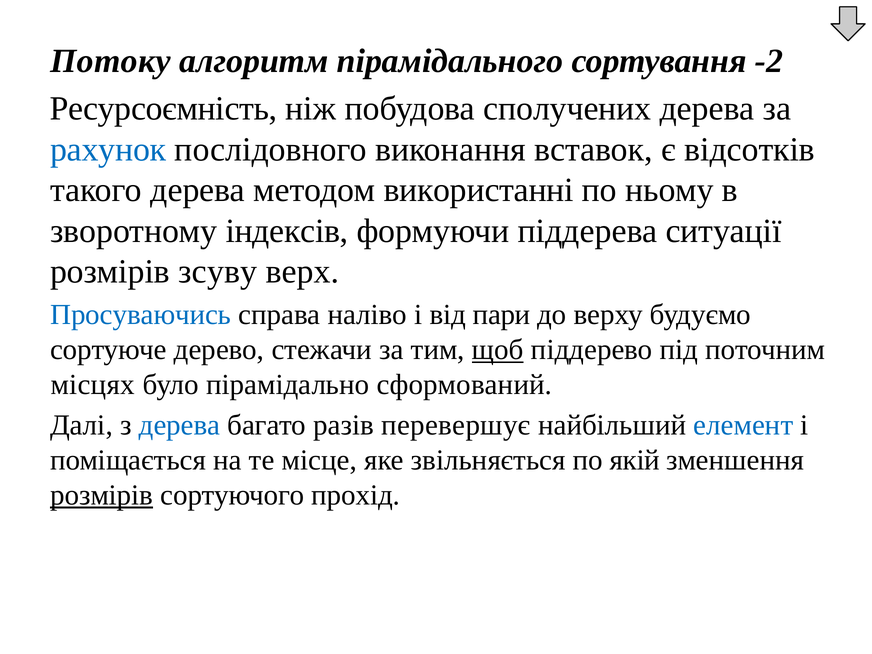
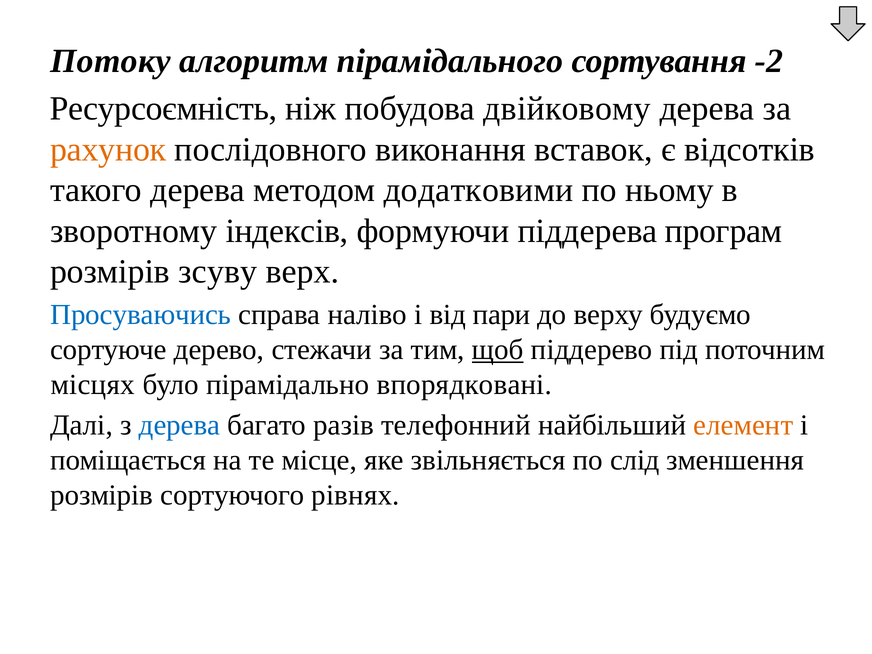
сполучених: сполучених -> двійковому
рахунок colour: blue -> orange
використанні: використанні -> додатковими
ситуації: ситуації -> програм
сформований: сформований -> впорядковані
перевершує: перевершує -> телефонний
елемент colour: blue -> orange
якій: якій -> слід
розмірів at (102, 495) underline: present -> none
прохід: прохід -> рівнях
